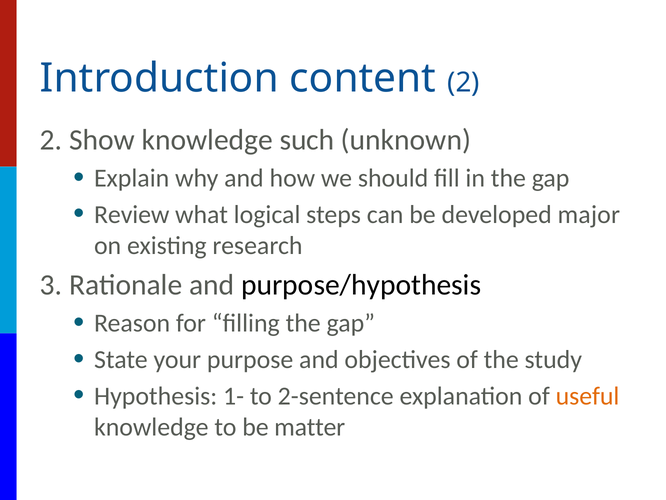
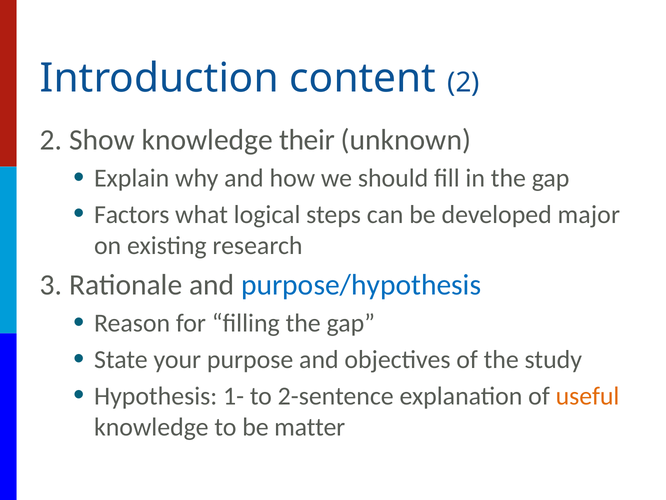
such: such -> their
Review: Review -> Factors
purpose/hypothesis colour: black -> blue
